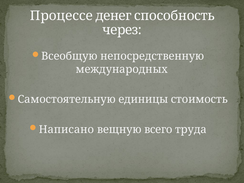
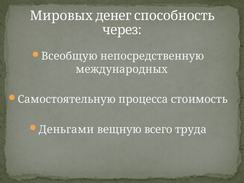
Процессе: Процессе -> Мировых
единицы: единицы -> процесса
Написано: Написано -> Деньгами
